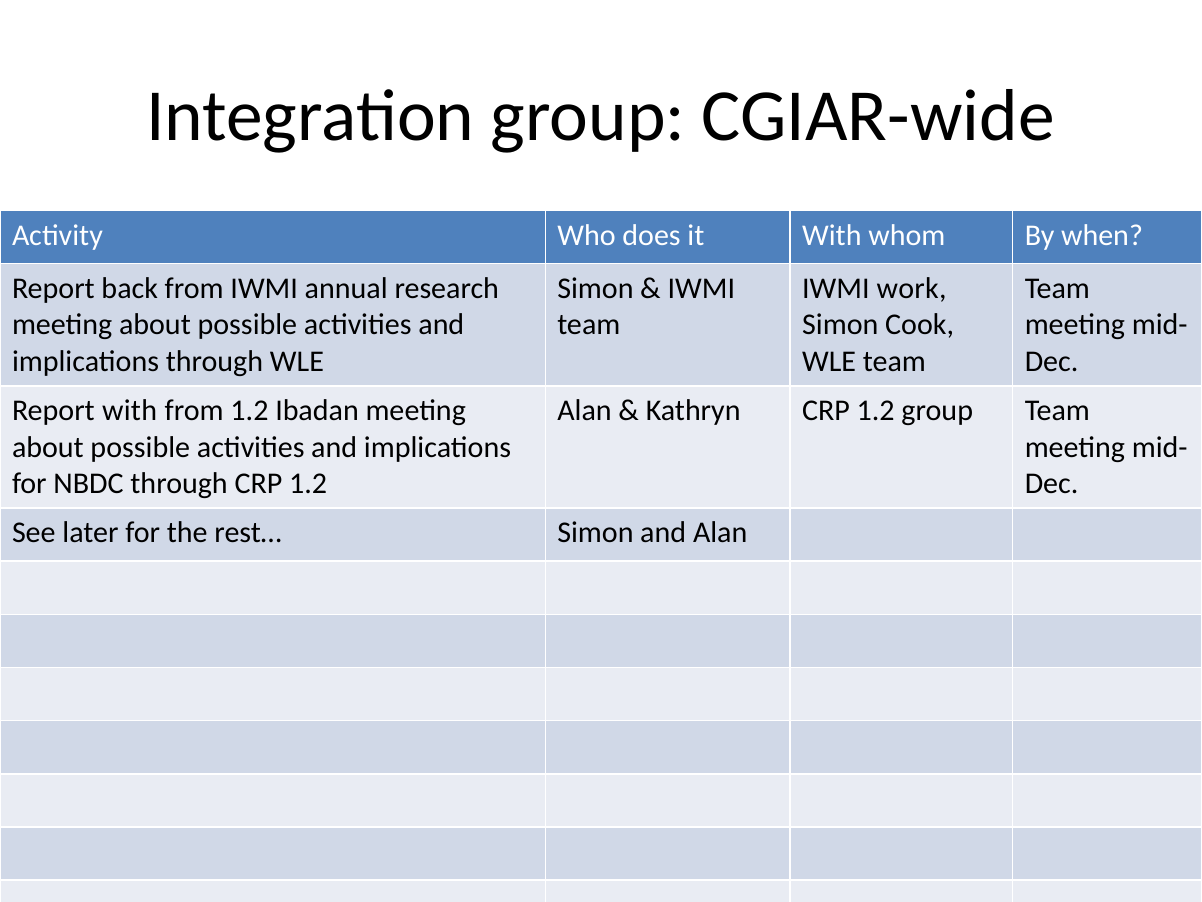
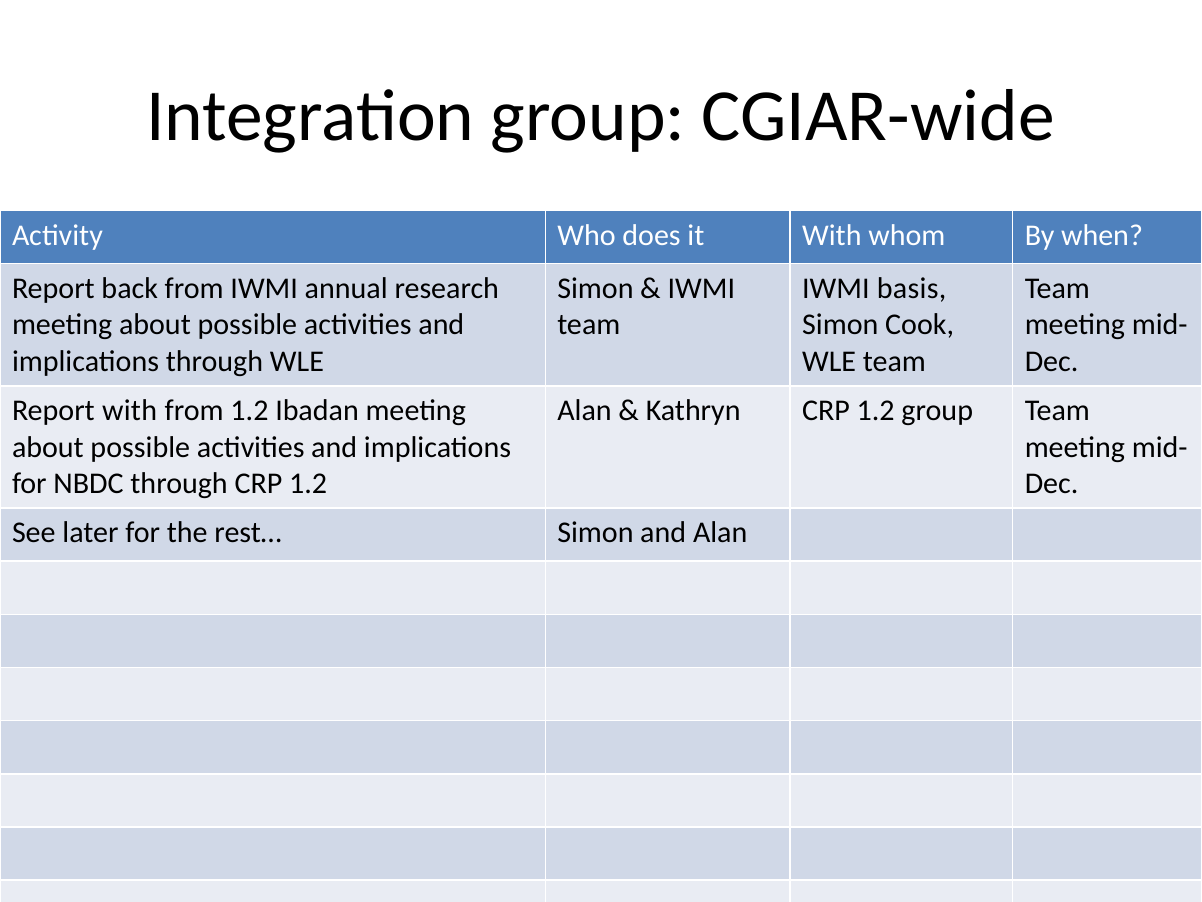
work: work -> basis
